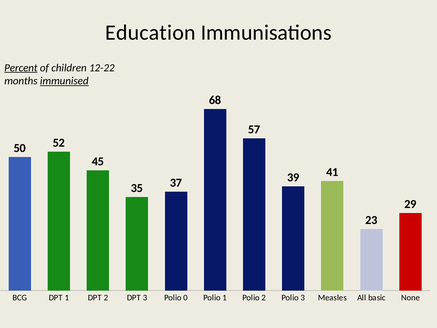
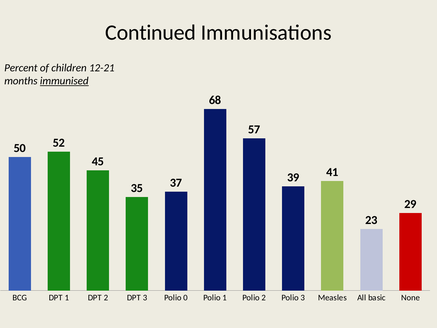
Education: Education -> Continued
Percent underline: present -> none
12-22: 12-22 -> 12-21
